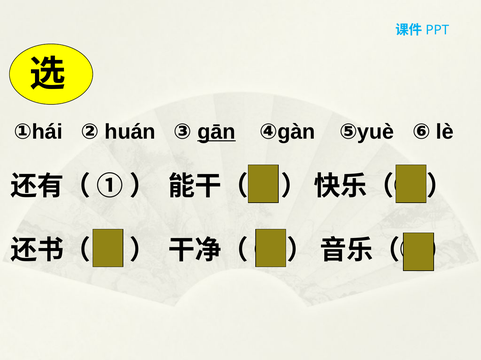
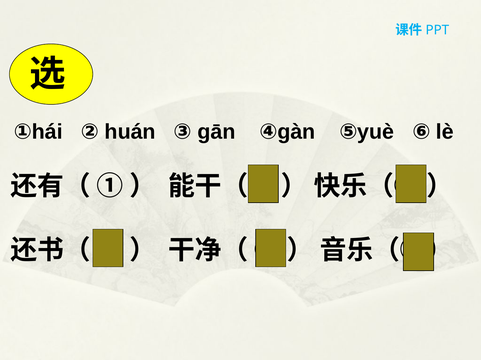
ɡān underline: present -> none
